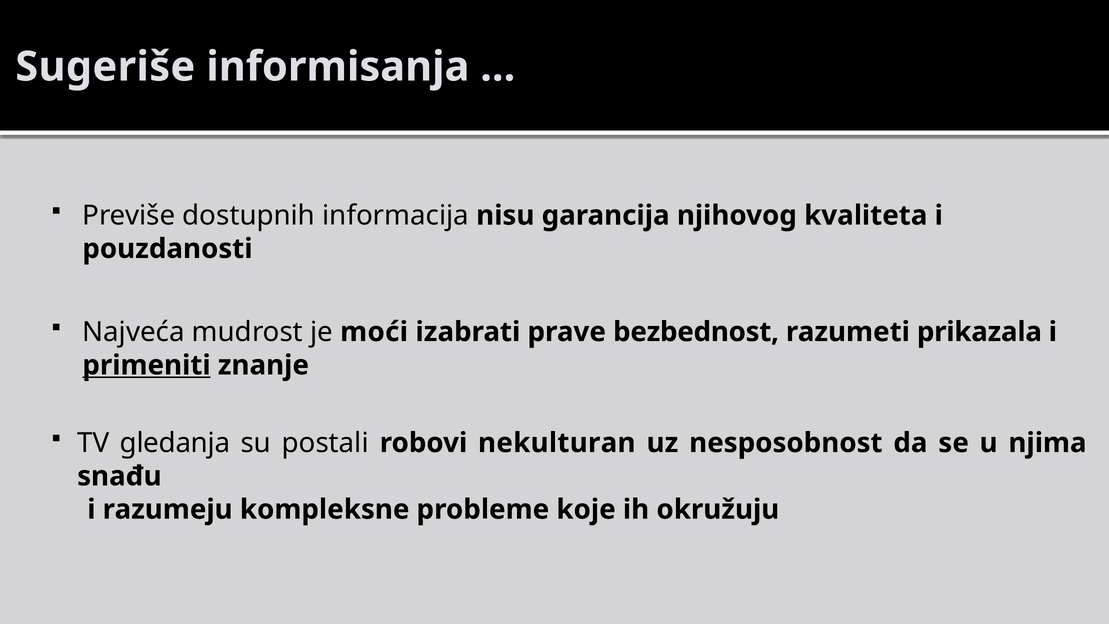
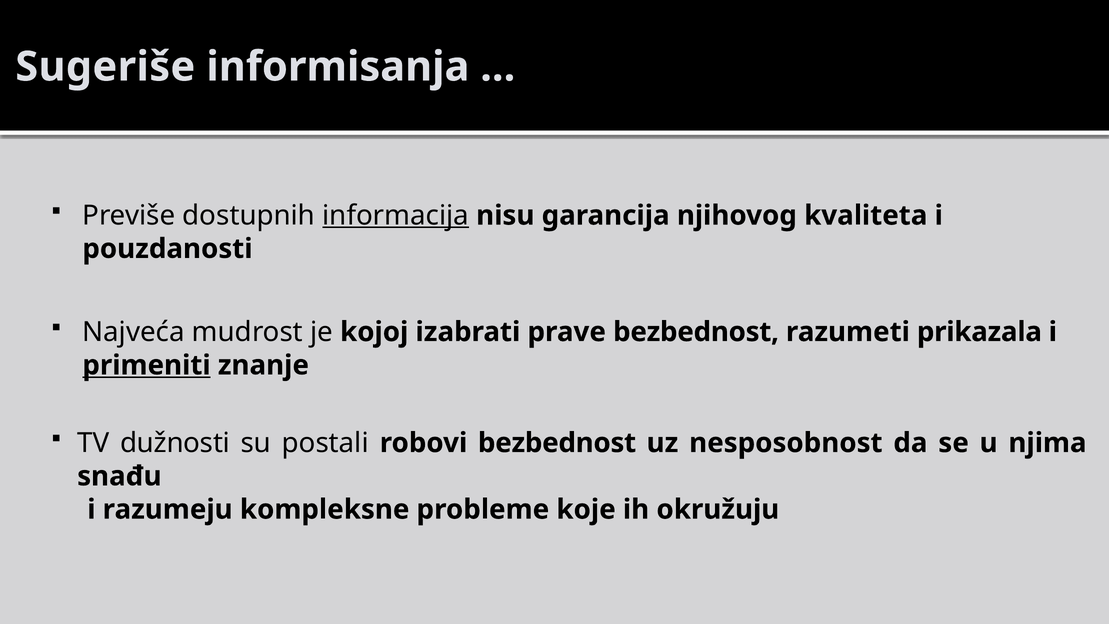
informacija underline: none -> present
moći: moći -> kojoj
gledanja: gledanja -> dužnosti
robovi nekulturan: nekulturan -> bezbednost
